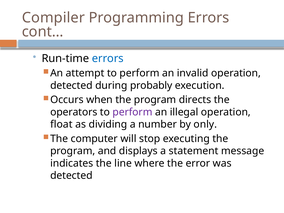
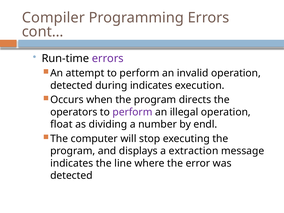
errors at (108, 58) colour: blue -> purple
during probably: probably -> indicates
only: only -> endl
statement: statement -> extraction
